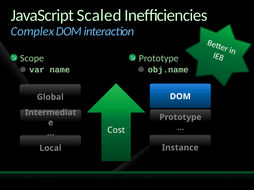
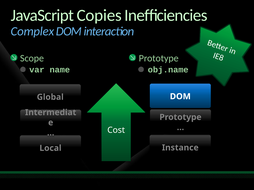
Scaled: Scaled -> Copies
